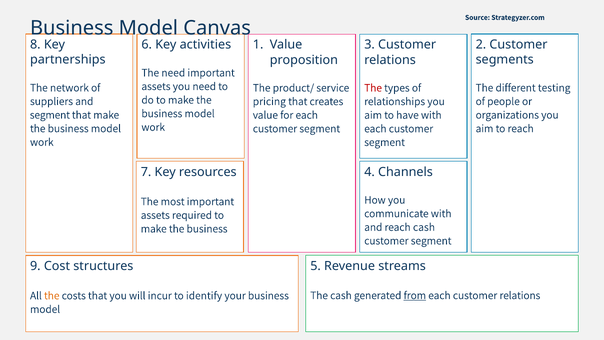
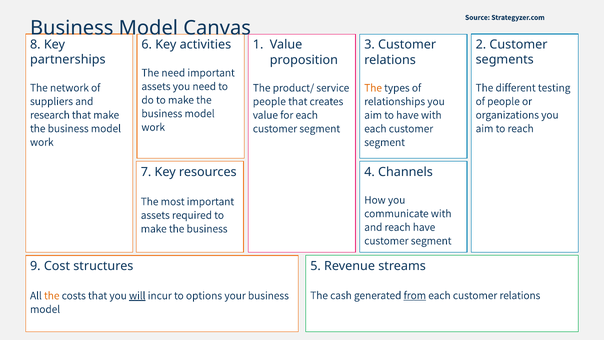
The at (373, 88) colour: red -> orange
pricing at (269, 101): pricing -> people
segment at (50, 115): segment -> research
reach cash: cash -> have
will underline: none -> present
identify: identify -> options
